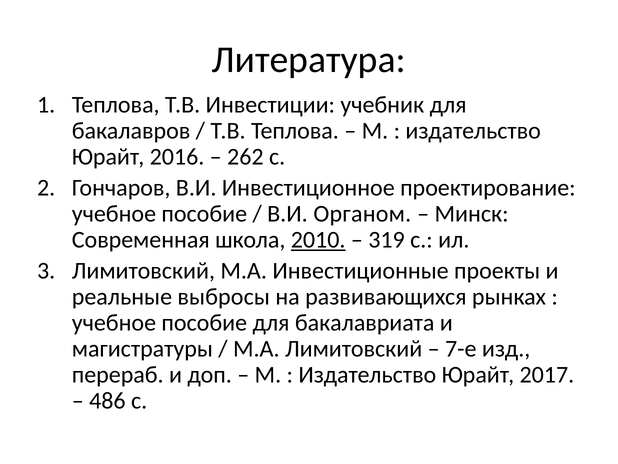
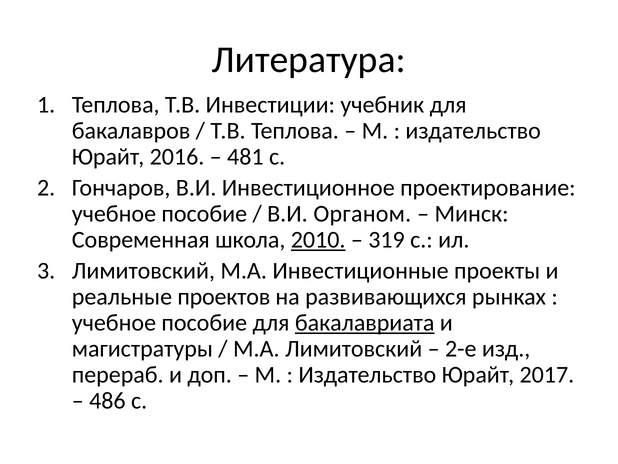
262: 262 -> 481
выбросы: выбросы -> проектов
бакалавриата underline: none -> present
7-е: 7-е -> 2-е
